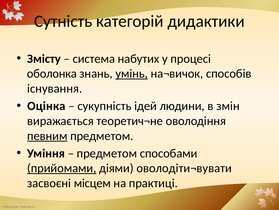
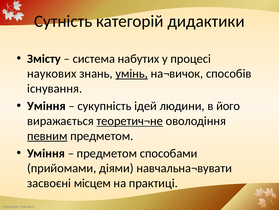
оболонка: оболонка -> наукових
Оцінка at (46, 106): Оцінка -> Уміння
змін: змін -> його
теоретич¬не underline: none -> present
прийомами underline: present -> none
оволодіти¬вувати: оволодіти¬вувати -> навчальна¬вувати
